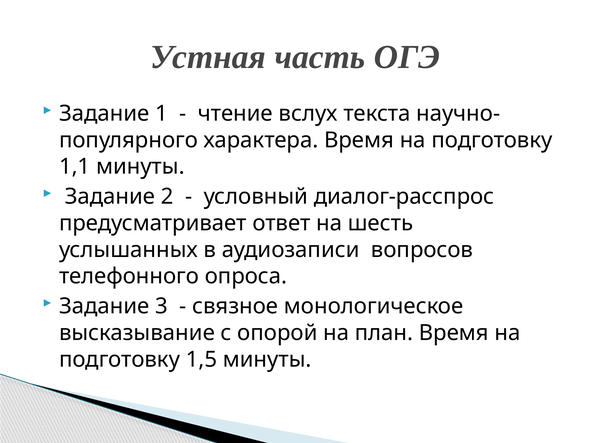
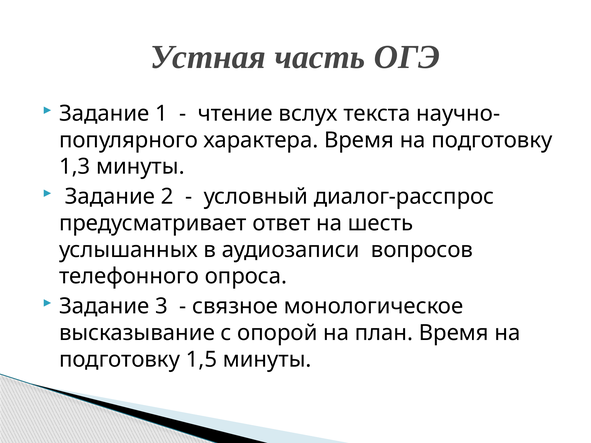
1,1: 1,1 -> 1,3
